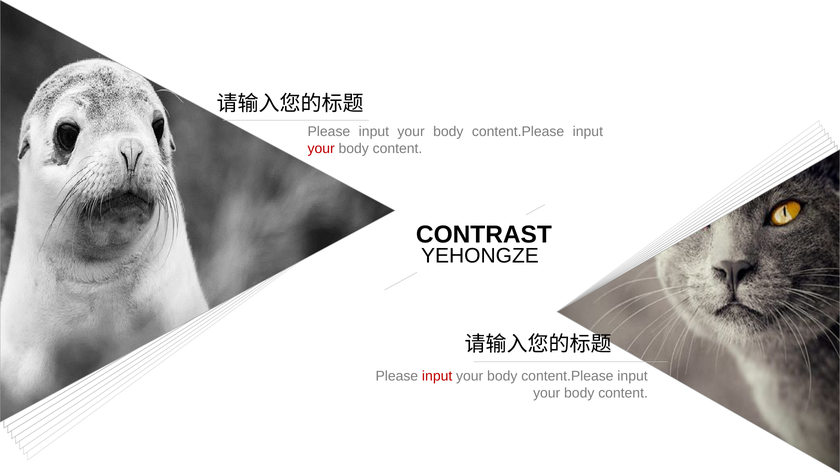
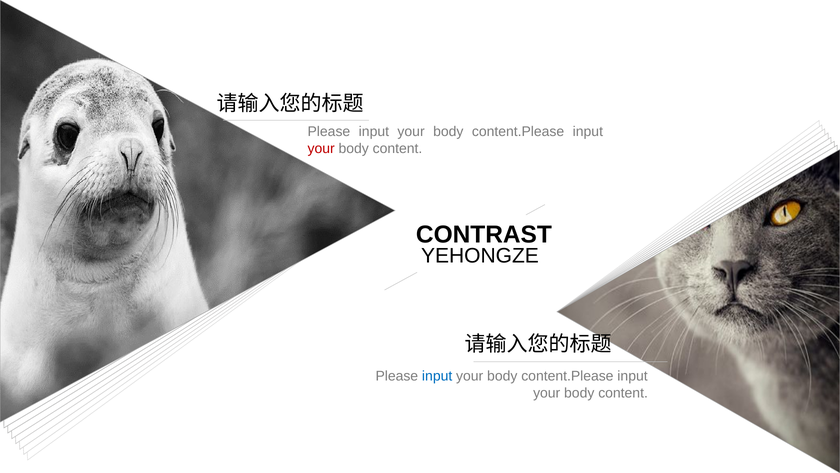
input at (437, 376) colour: red -> blue
